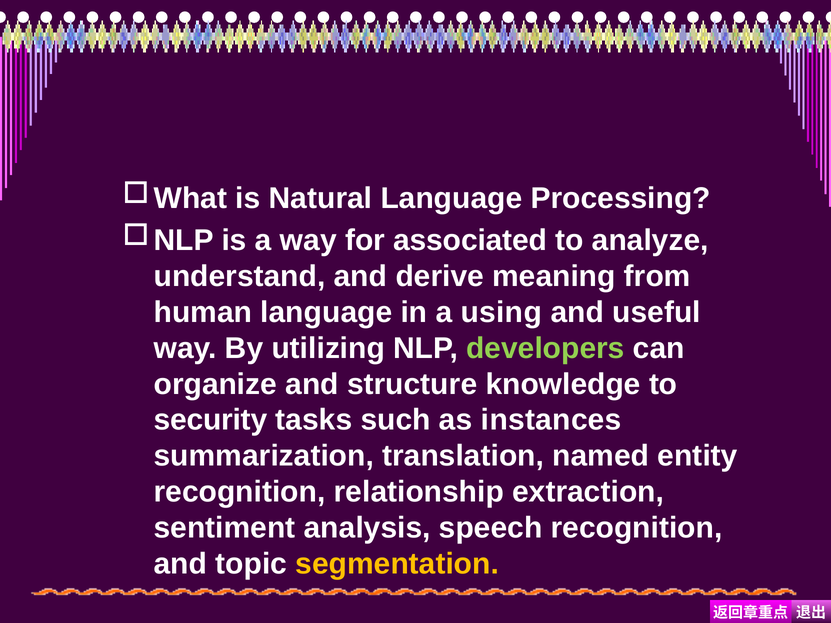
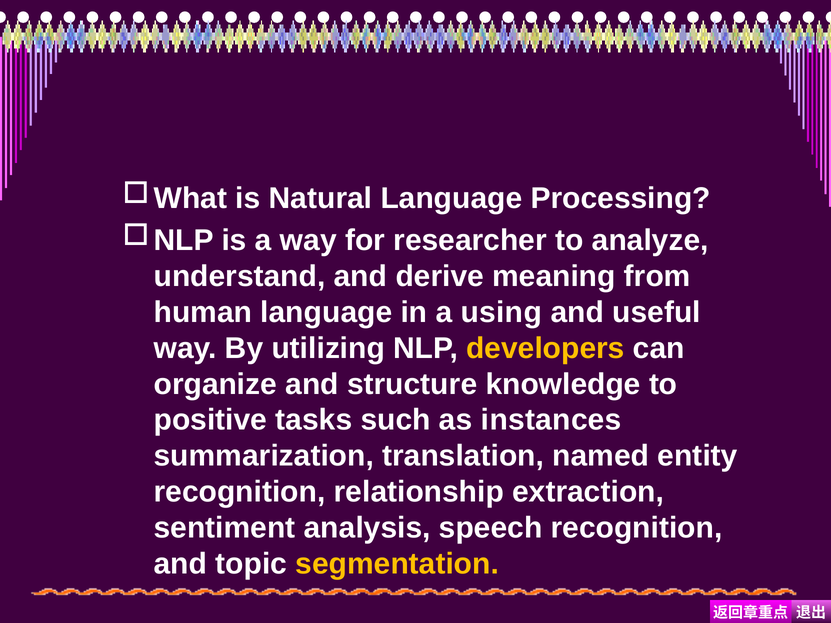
associated: associated -> researcher
developers colour: light green -> yellow
security: security -> positive
